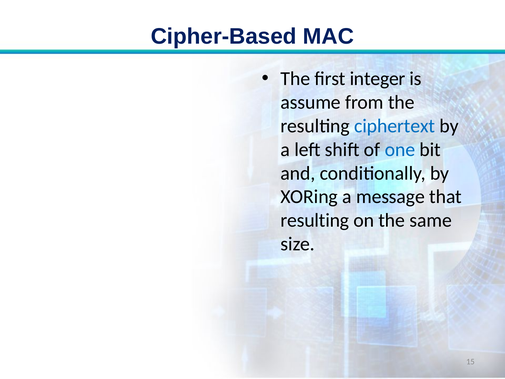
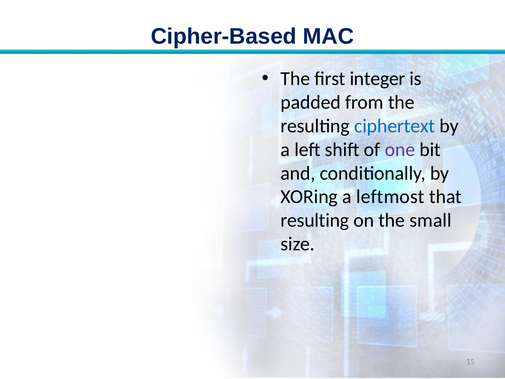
assume: assume -> padded
one colour: blue -> purple
message: message -> leftmost
same: same -> small
